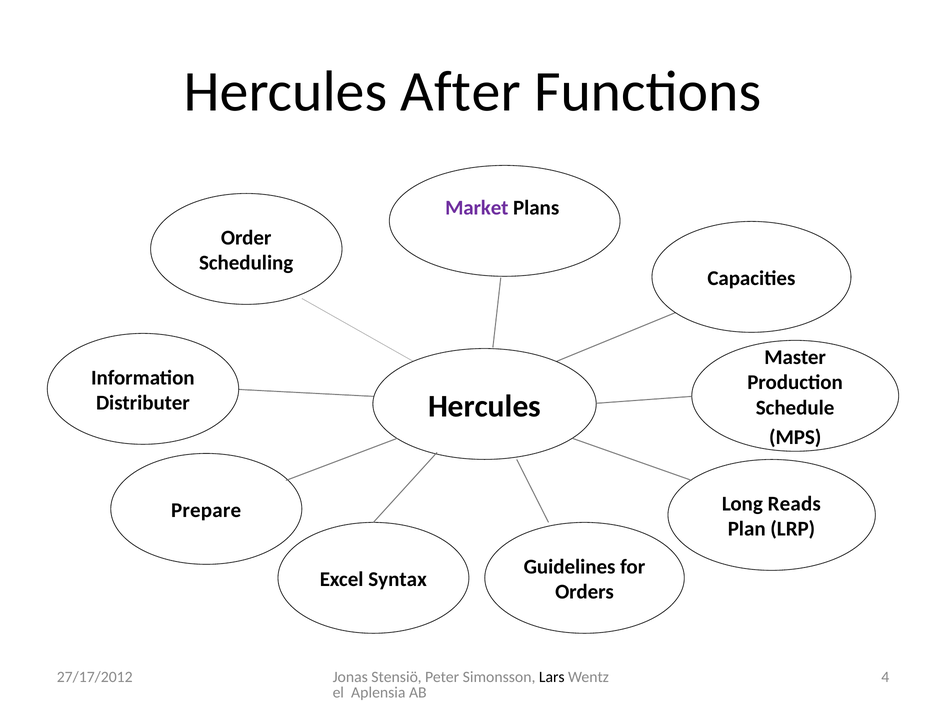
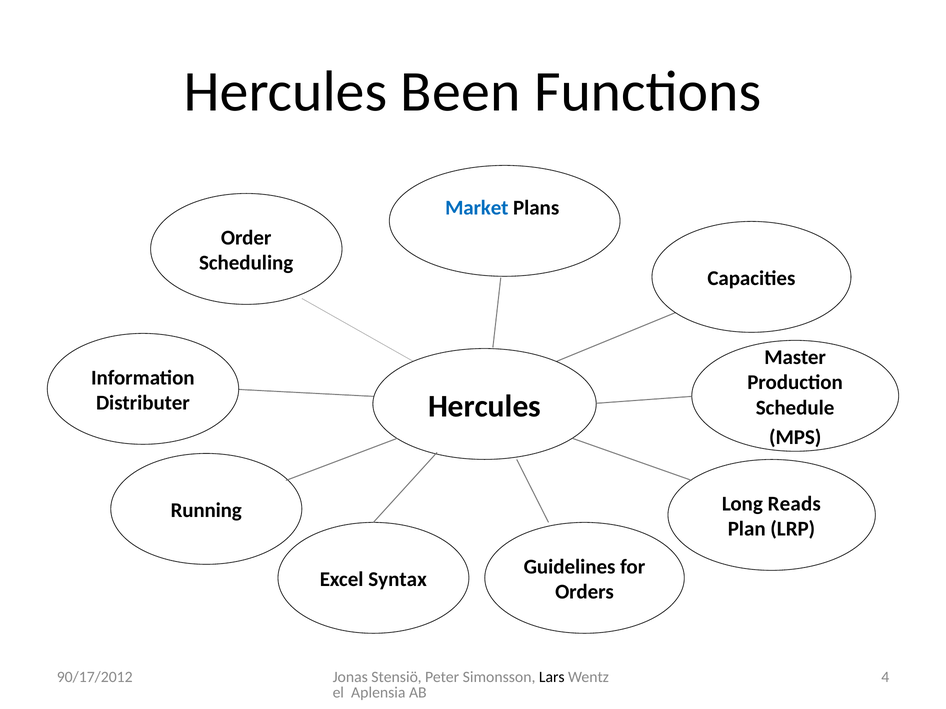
After: After -> Been
Market colour: purple -> blue
Prepare: Prepare -> Running
27/17/2012: 27/17/2012 -> 90/17/2012
